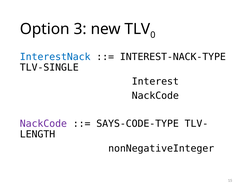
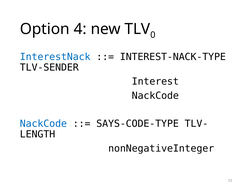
3: 3 -> 4
TLV-SINGLE: TLV-SINGLE -> TLV-SENDER
NackCode at (43, 124) colour: purple -> blue
